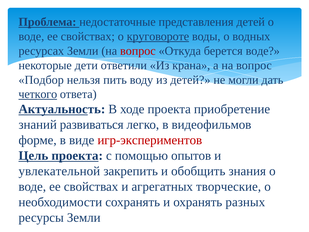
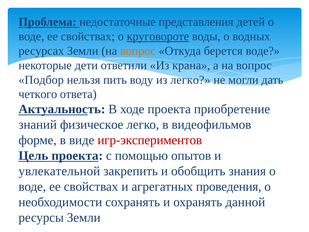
вопрос at (138, 51) colour: red -> orange
из детей: детей -> легко
четкого underline: present -> none
развиваться: развиваться -> физическое
творческие: творческие -> проведения
разных: разных -> данной
